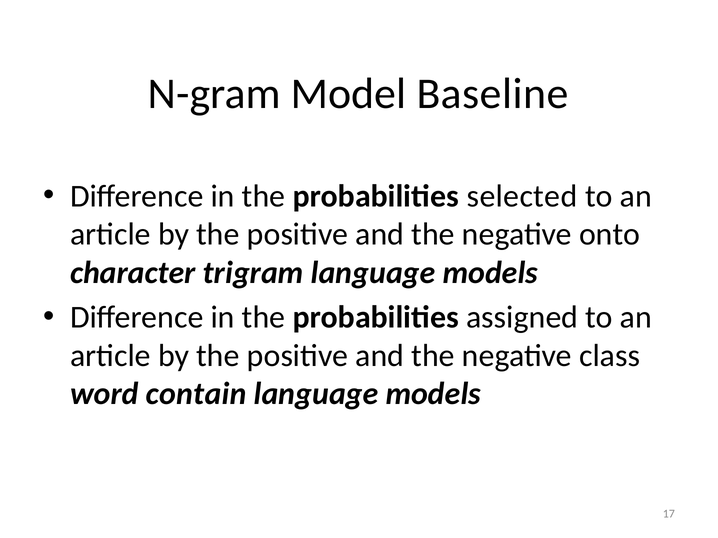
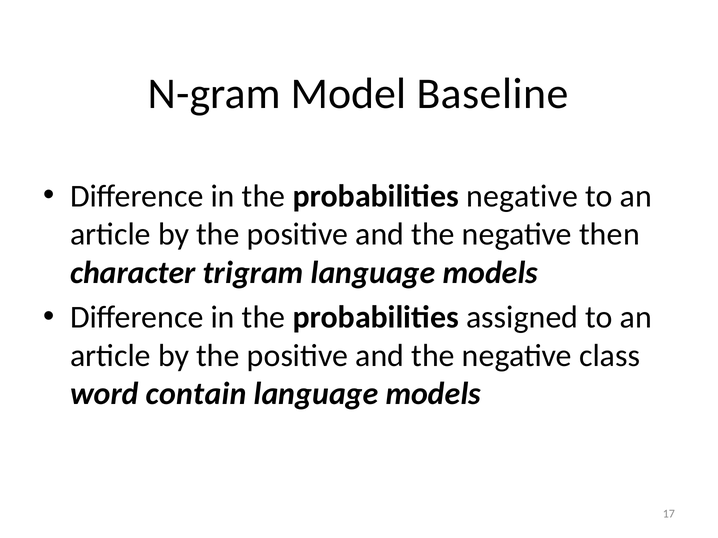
probabilities selected: selected -> negative
onto: onto -> then
